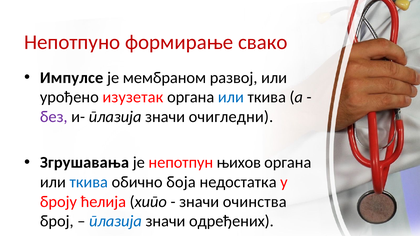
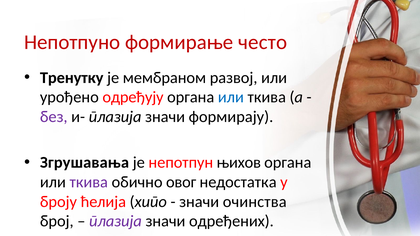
свако: свако -> често
Импулсе: Импулсе -> Тренутку
изузетак: изузетак -> одређују
очигледни: очигледни -> формирају
ткива at (89, 182) colour: blue -> purple
боја: боја -> овог
плазија at (115, 221) colour: blue -> purple
